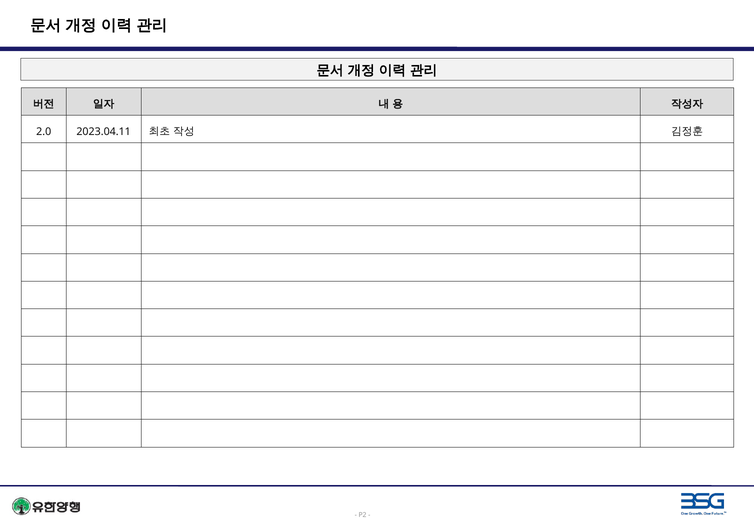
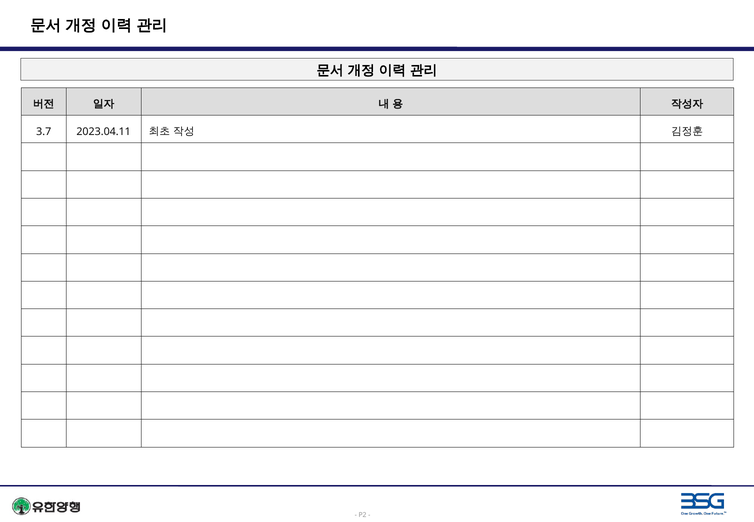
2.0: 2.0 -> 3.7
